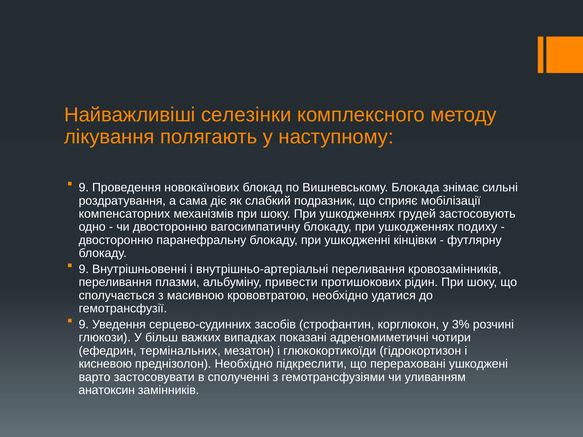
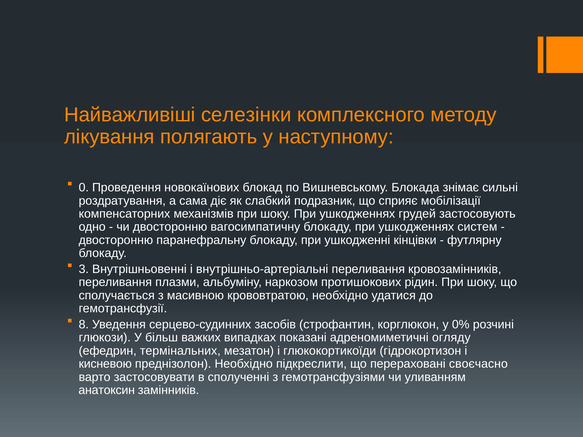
9 at (84, 188): 9 -> 0
подиху: подиху -> систем
9 at (84, 269): 9 -> 3
привести: привести -> наркозом
9 at (84, 325): 9 -> 8
3%: 3% -> 0%
чотири: чотири -> огляду
ушкоджені: ушкоджені -> своєчасно
